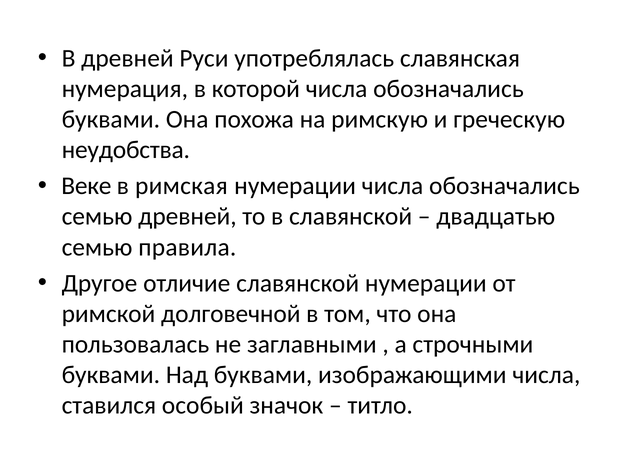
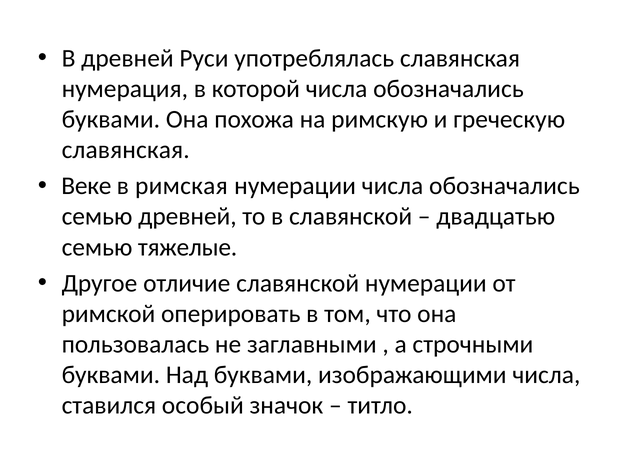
неудобства at (126, 150): неудобства -> славянская
правила: правила -> тяжелые
долговечной: долговечной -> оперировать
